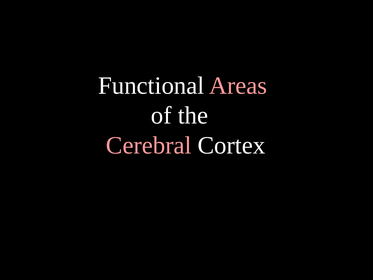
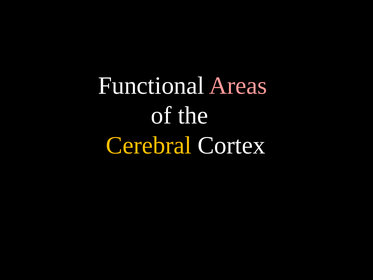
Cerebral colour: pink -> yellow
